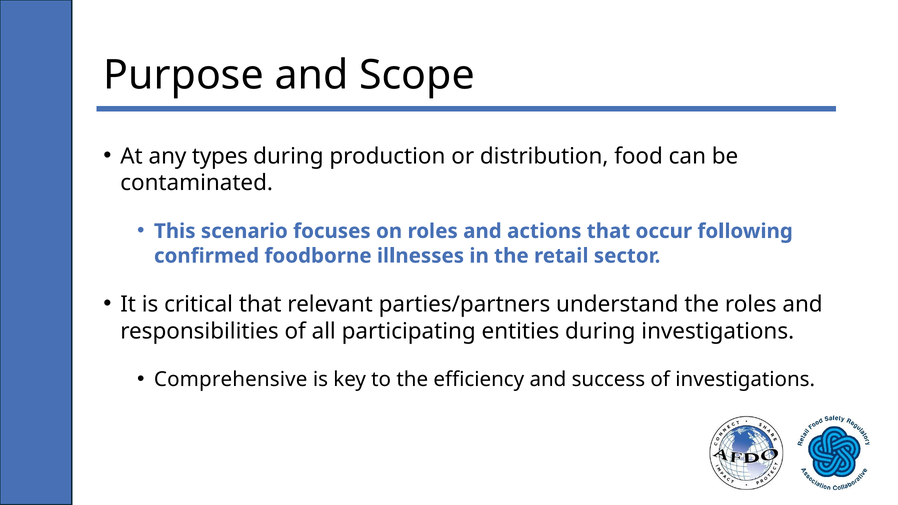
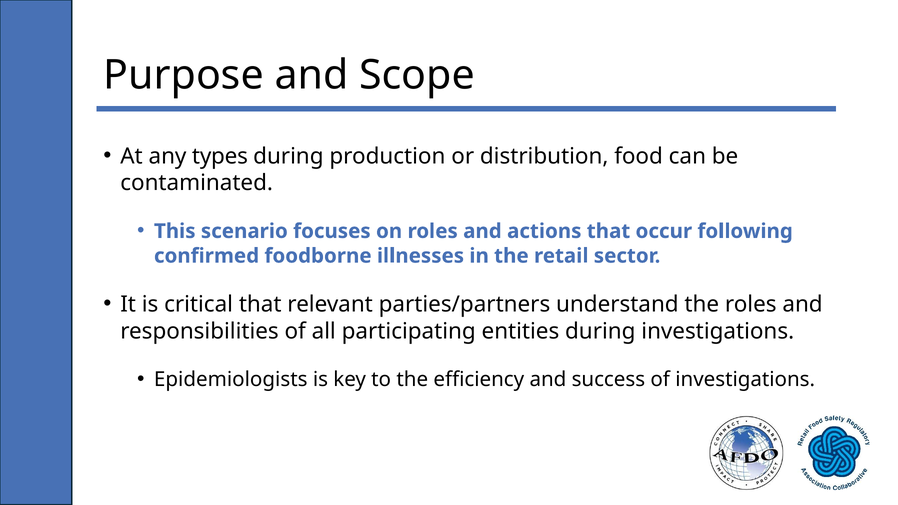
Comprehensive: Comprehensive -> Epidemiologists
